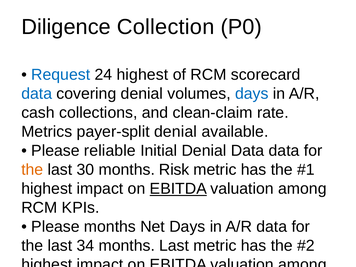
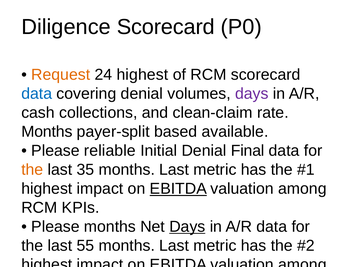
Diligence Collection: Collection -> Scorecard
Request colour: blue -> orange
days at (252, 94) colour: blue -> purple
Metrics at (47, 132): Metrics -> Months
payer-split denial: denial -> based
Denial Data: Data -> Final
30: 30 -> 35
Risk at (174, 170): Risk -> Last
Days at (187, 227) underline: none -> present
34: 34 -> 55
